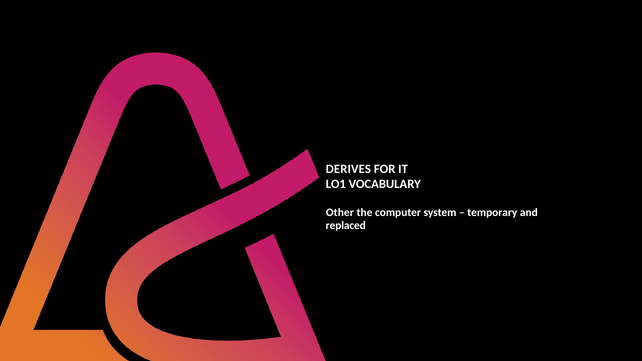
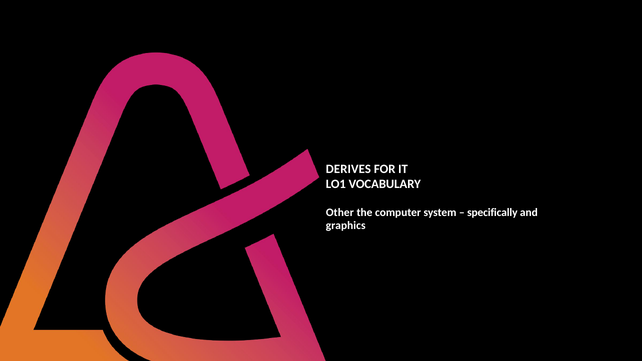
temporary: temporary -> specifically
replaced: replaced -> graphics
